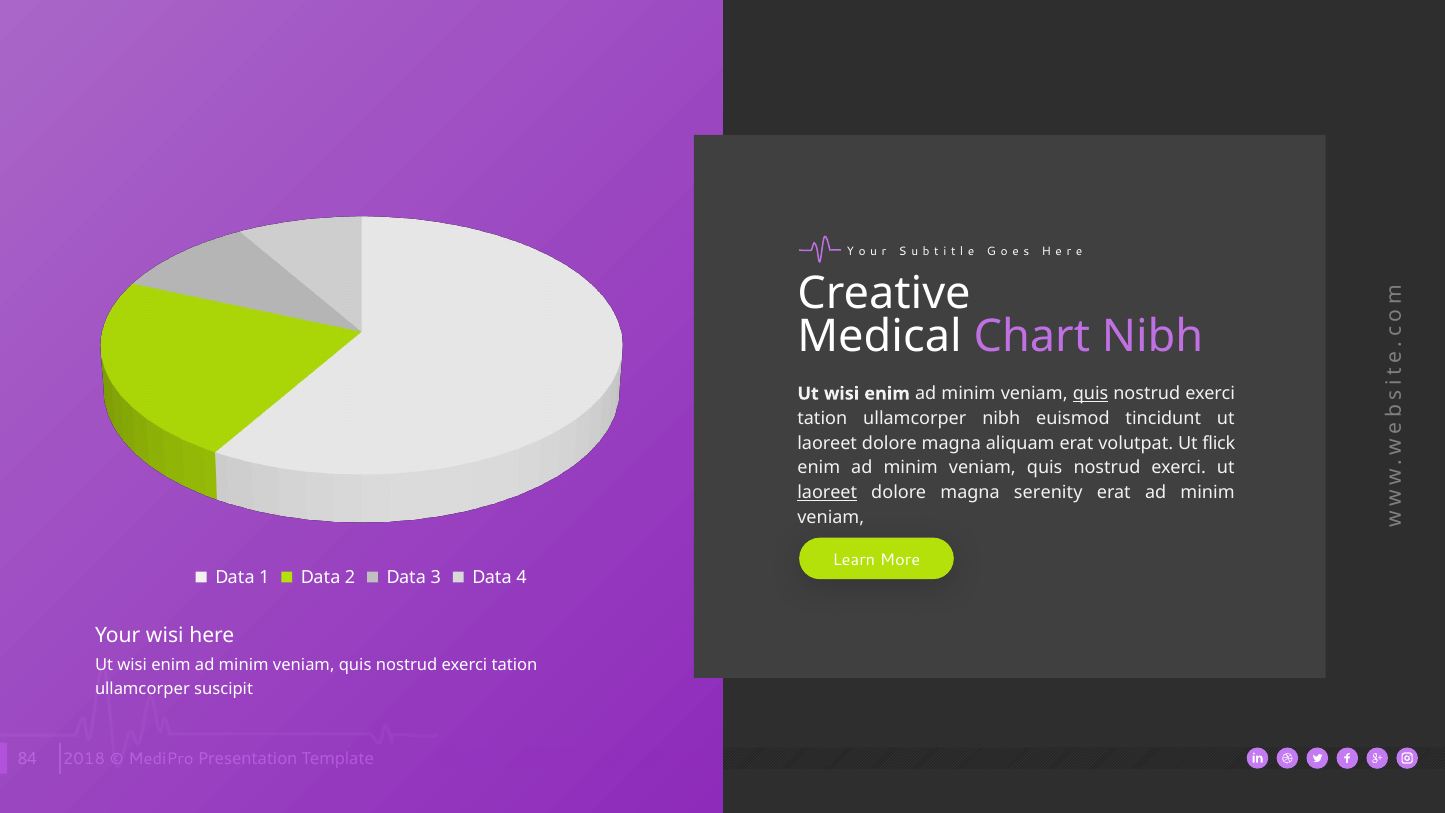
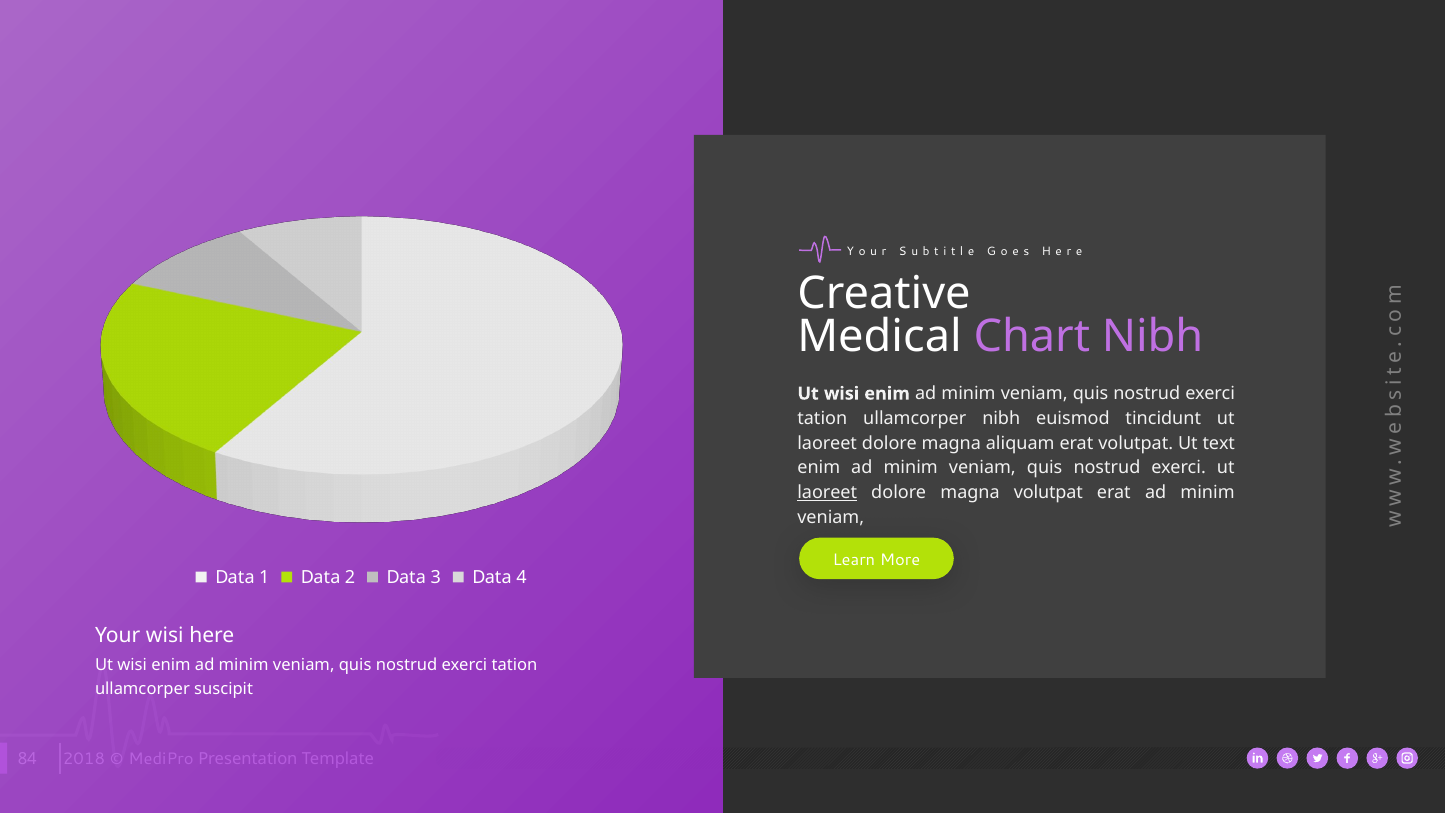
quis at (1091, 394) underline: present -> none
flick: flick -> text
magna serenity: serenity -> volutpat
